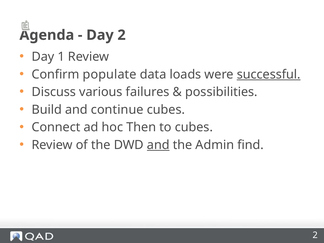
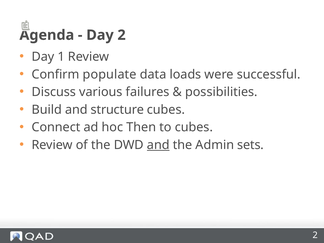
successful underline: present -> none
continue: continue -> structure
find: find -> sets
